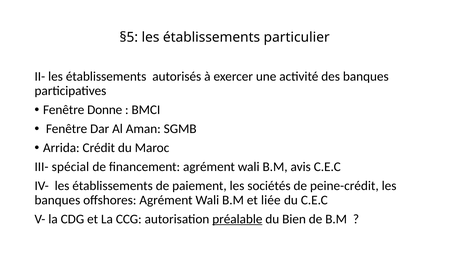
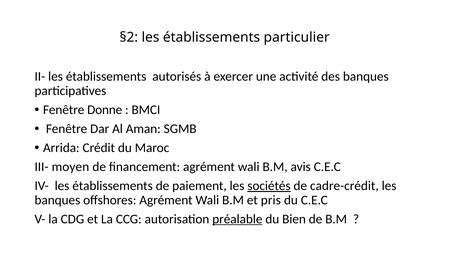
§5: §5 -> §2
spécial: spécial -> moyen
sociétés underline: none -> present
peine-crédit: peine-crédit -> cadre-crédit
liée: liée -> pris
